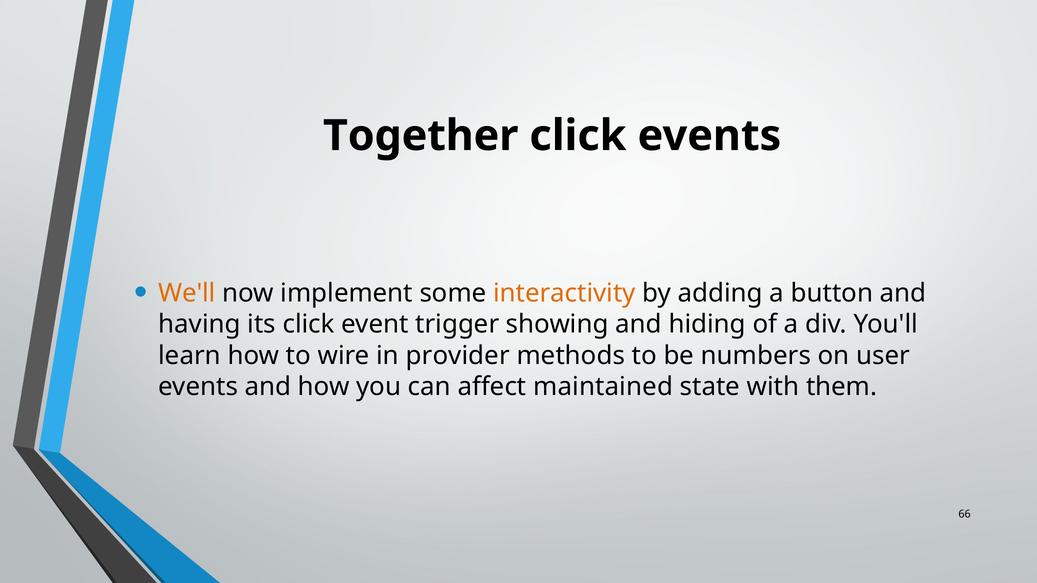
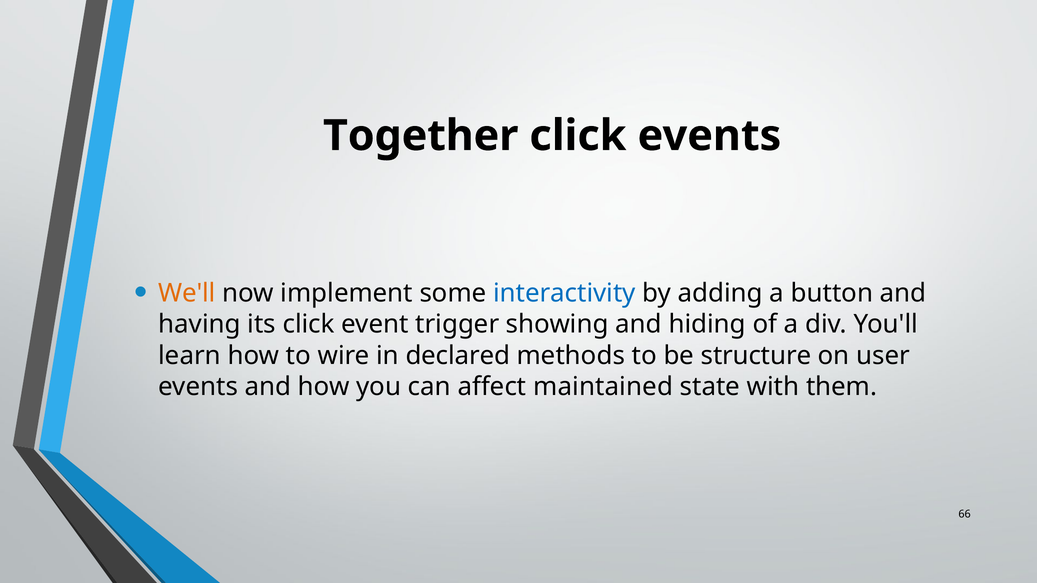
interactivity colour: orange -> blue
provider: provider -> declared
numbers: numbers -> structure
